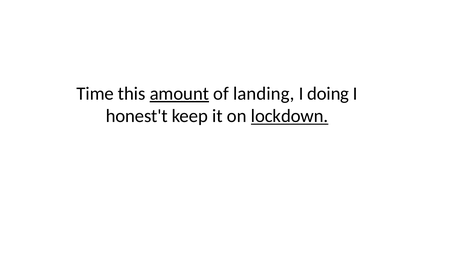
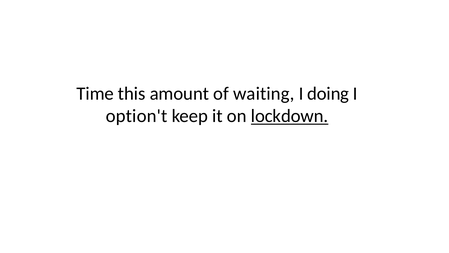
amount underline: present -> none
landing: landing -> waiting
honest't: honest't -> option't
